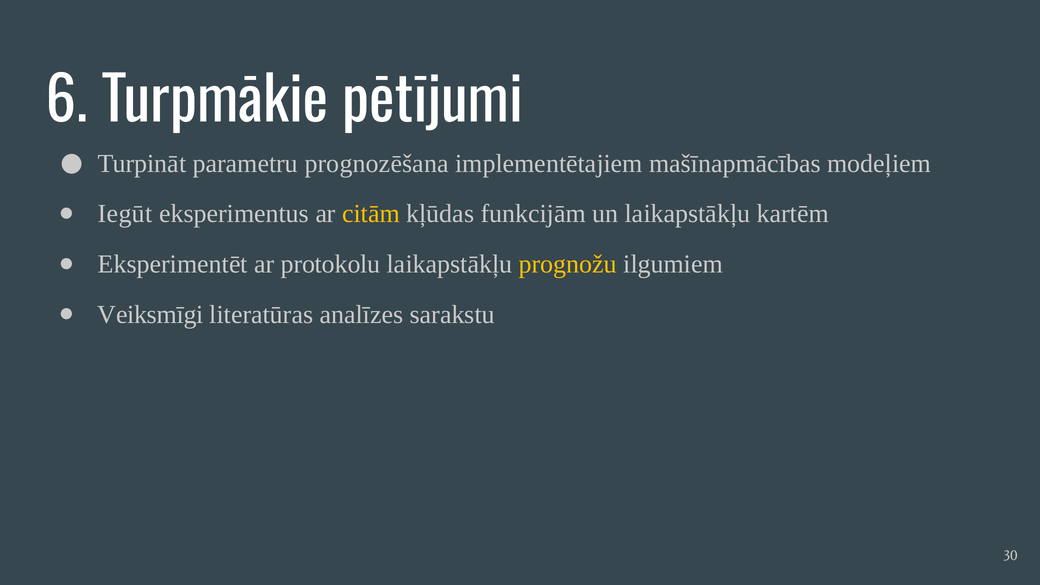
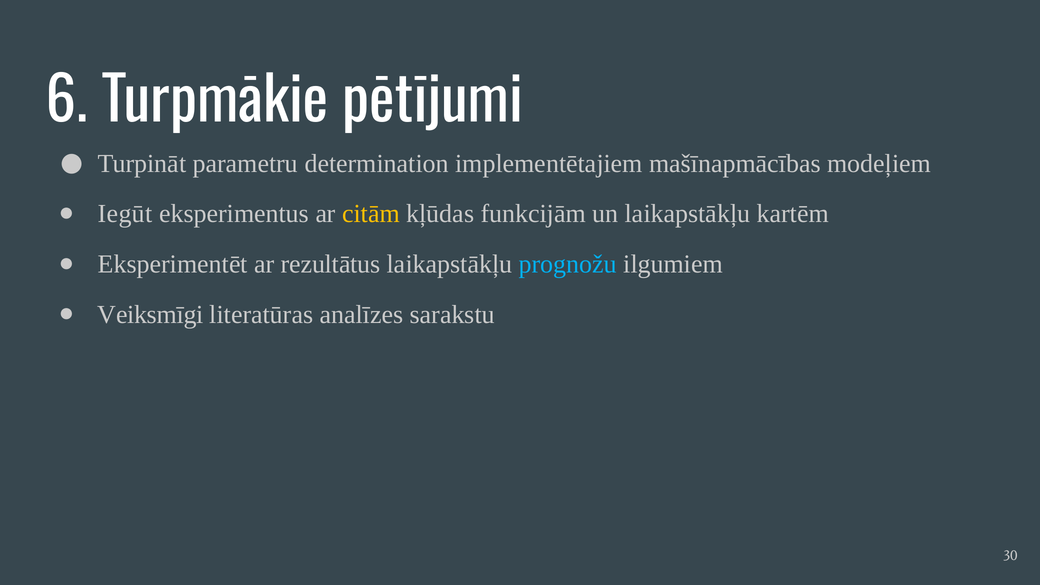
prognozēšana: prognozēšana -> determination
protokolu: protokolu -> rezultātus
prognožu colour: yellow -> light blue
